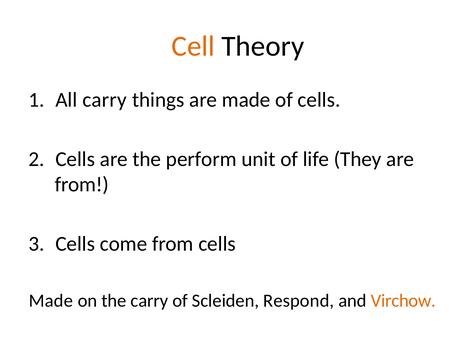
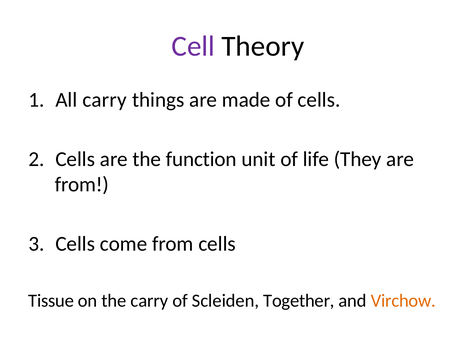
Cell colour: orange -> purple
perform: perform -> function
Made at (51, 301): Made -> Tissue
Respond: Respond -> Together
